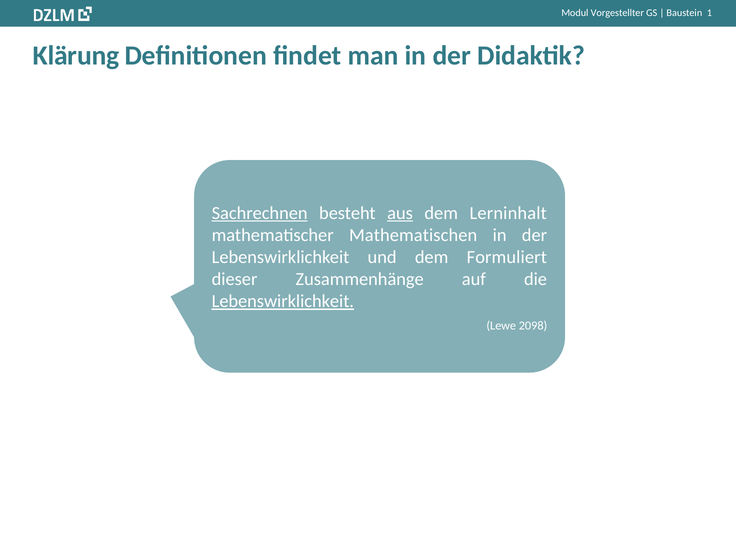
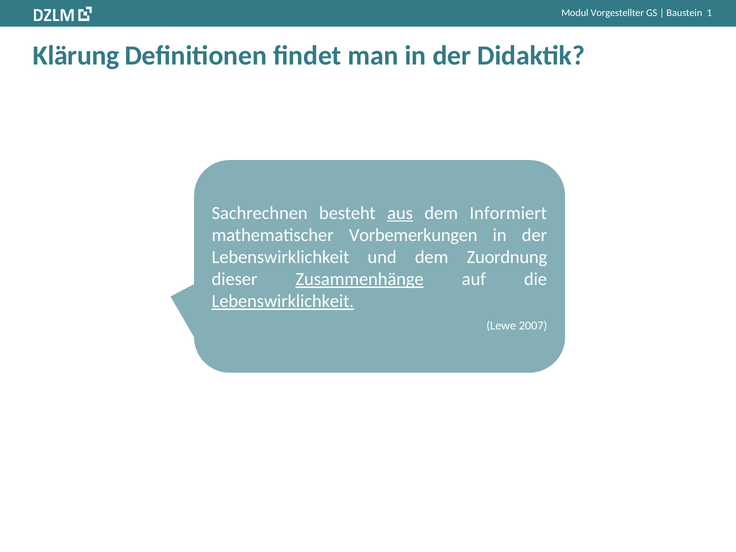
Sachrechnen underline: present -> none
Lerninhalt: Lerninhalt -> Informiert
Mathematischen: Mathematischen -> Vorbemerkungen
Formuliert: Formuliert -> Zuordnung
Zusammenhänge underline: none -> present
2098: 2098 -> 2007
